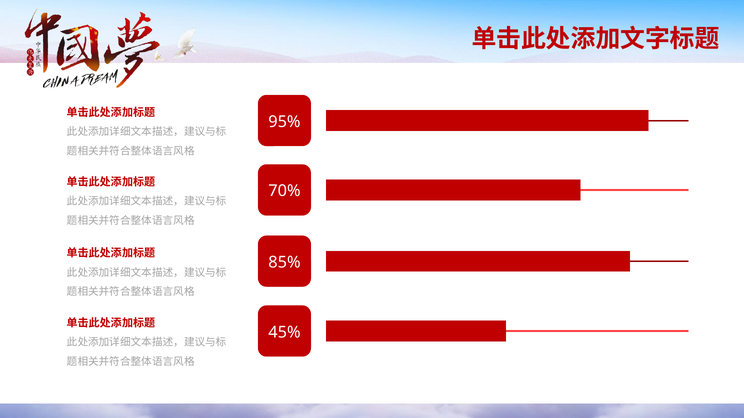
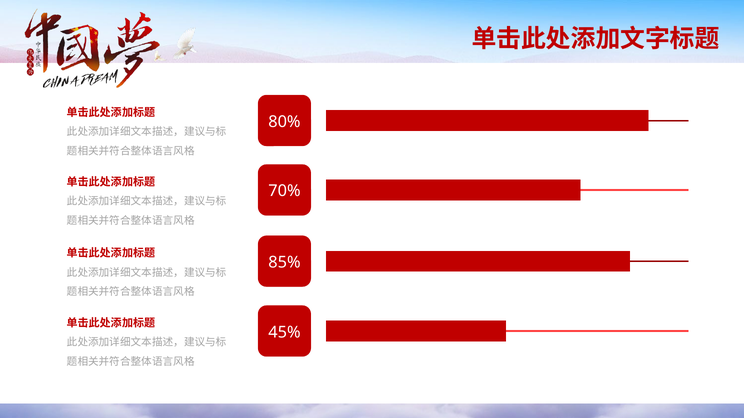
95%: 95% -> 80%
